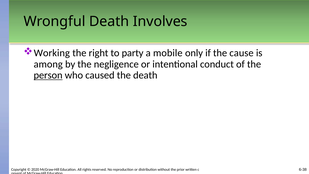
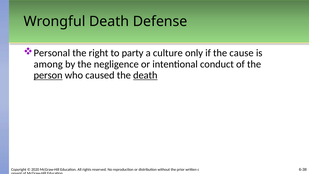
Involves: Involves -> Defense
Working: Working -> Personal
mobile: mobile -> culture
death at (145, 75) underline: none -> present
